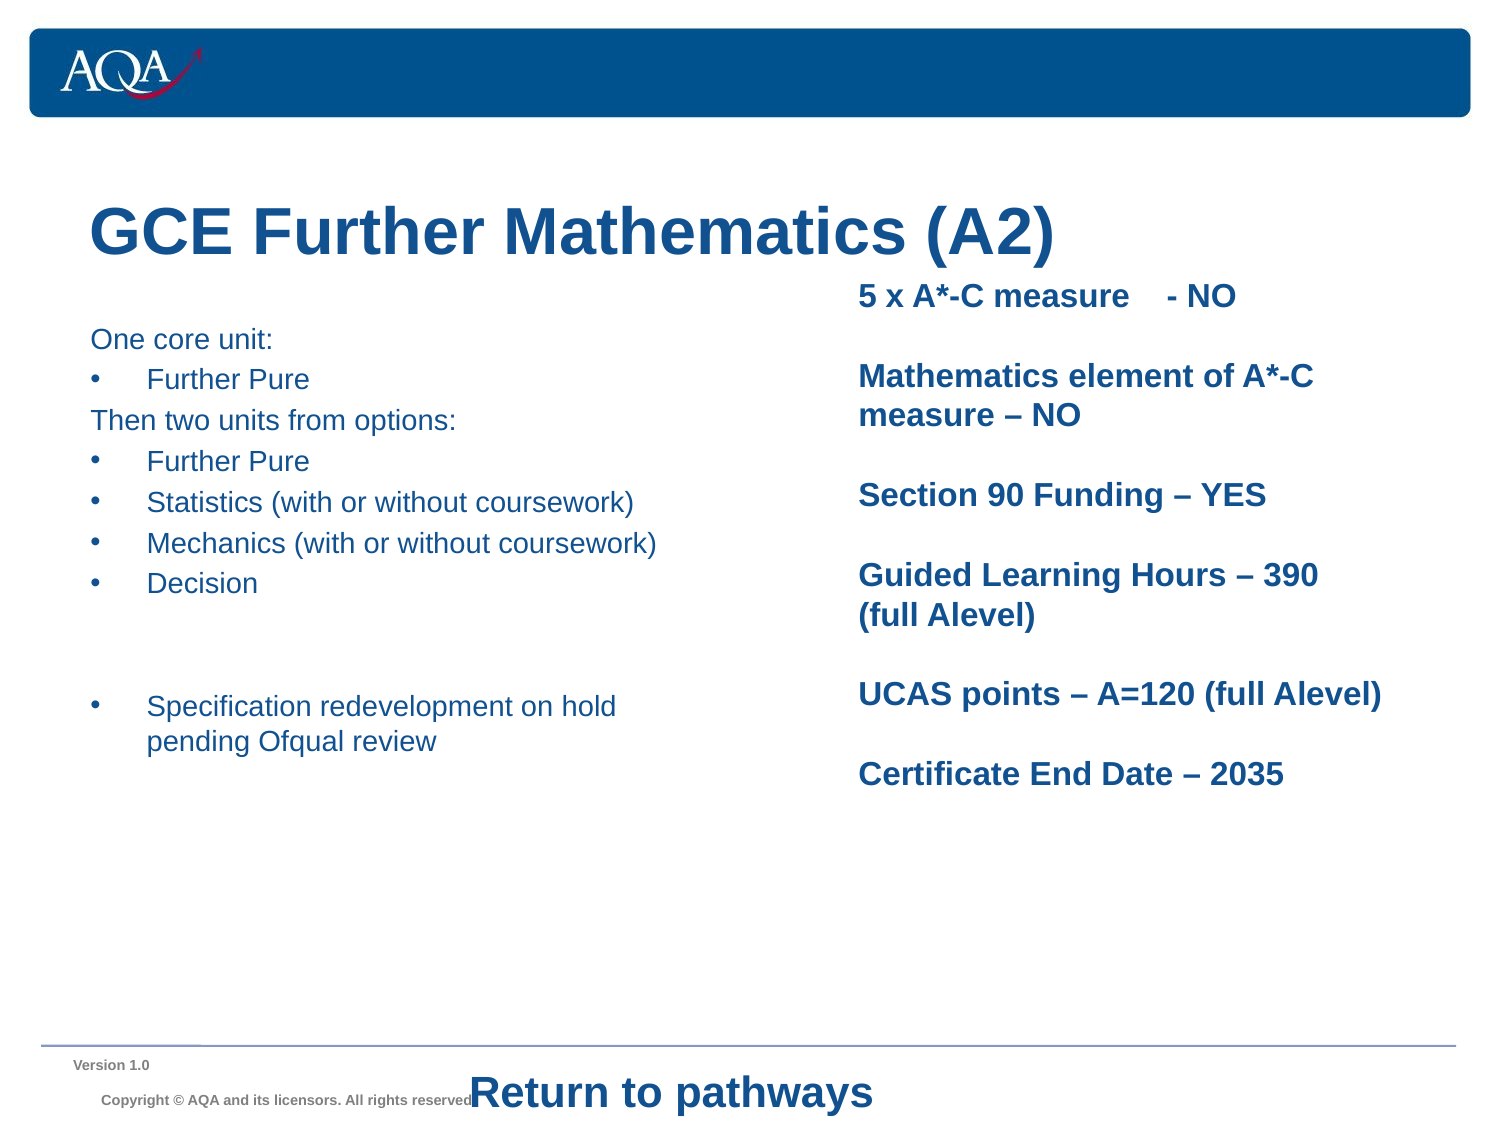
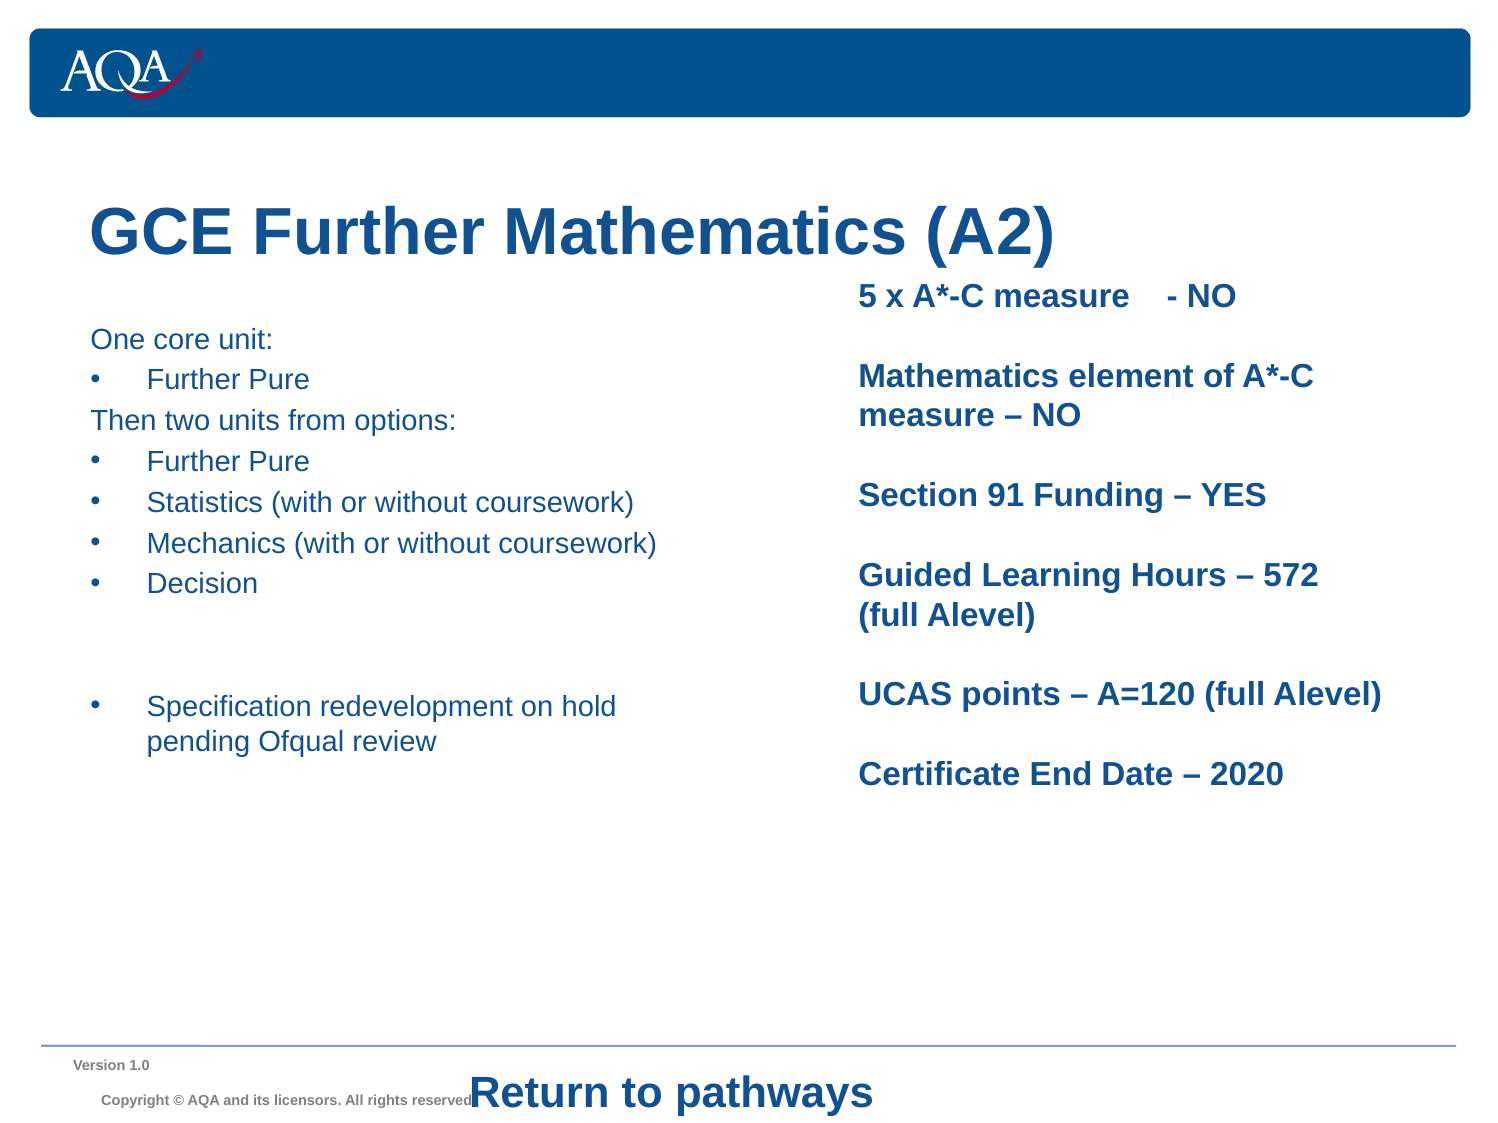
90: 90 -> 91
390: 390 -> 572
2035: 2035 -> 2020
